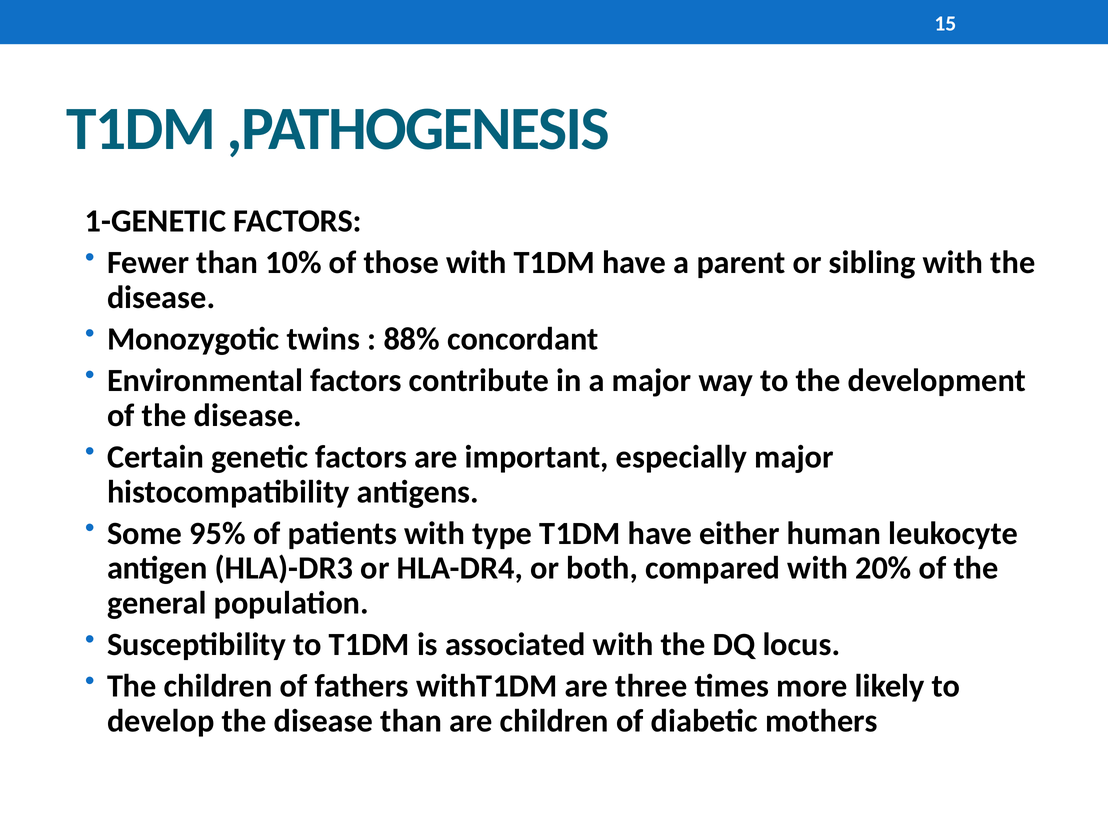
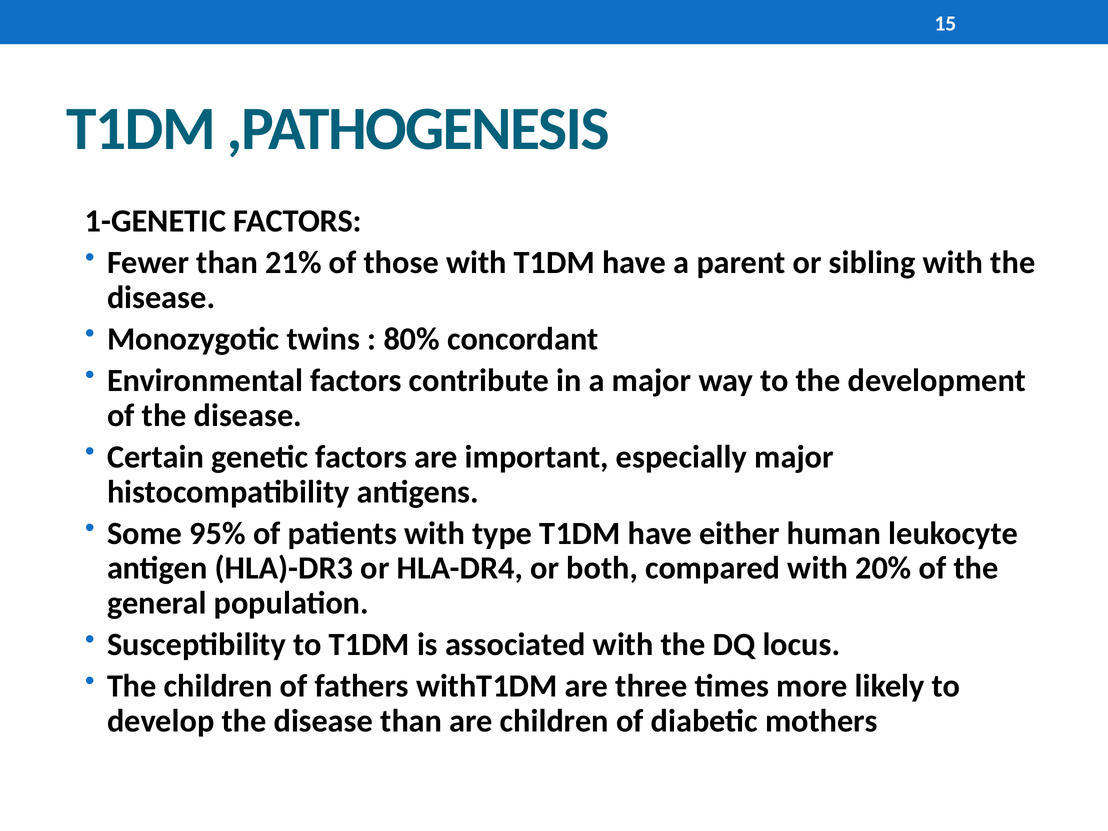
10%: 10% -> 21%
88%: 88% -> 80%
